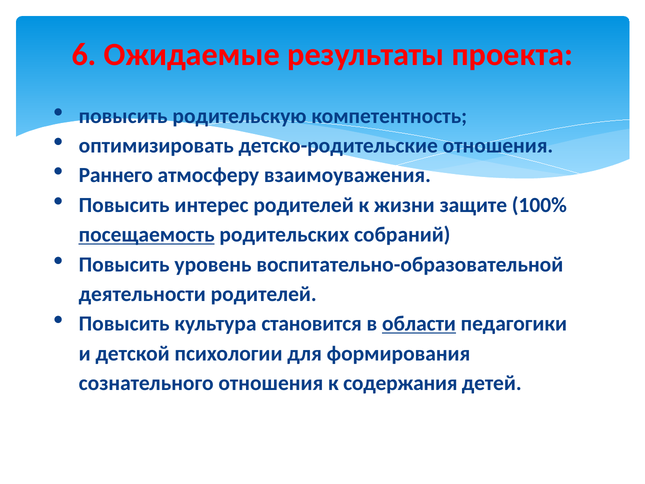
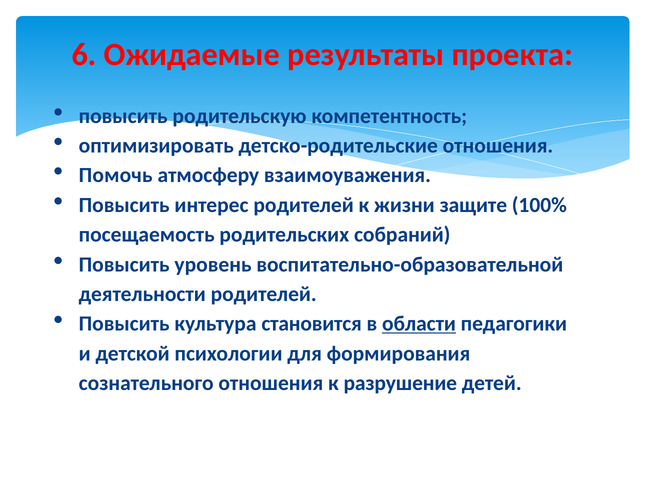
Раннего: Раннего -> Помочь
посещаемость underline: present -> none
содержания: содержания -> разрушение
